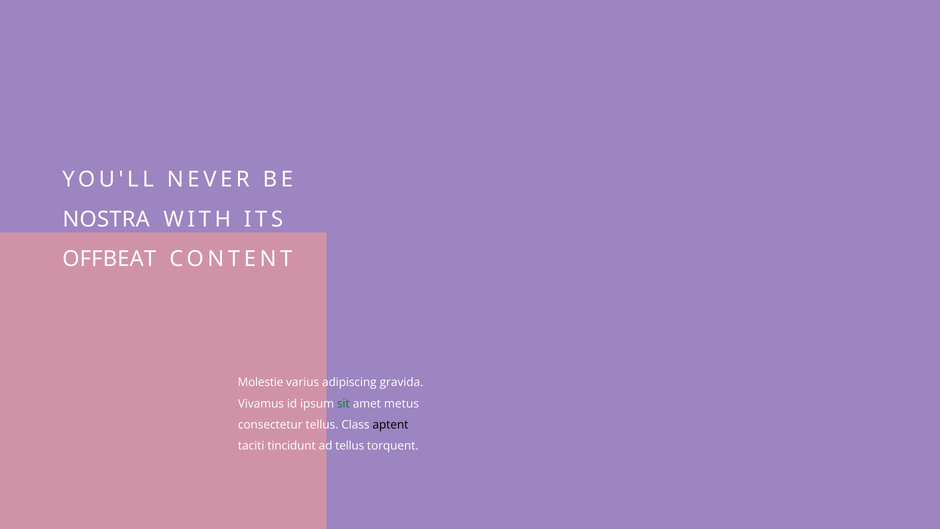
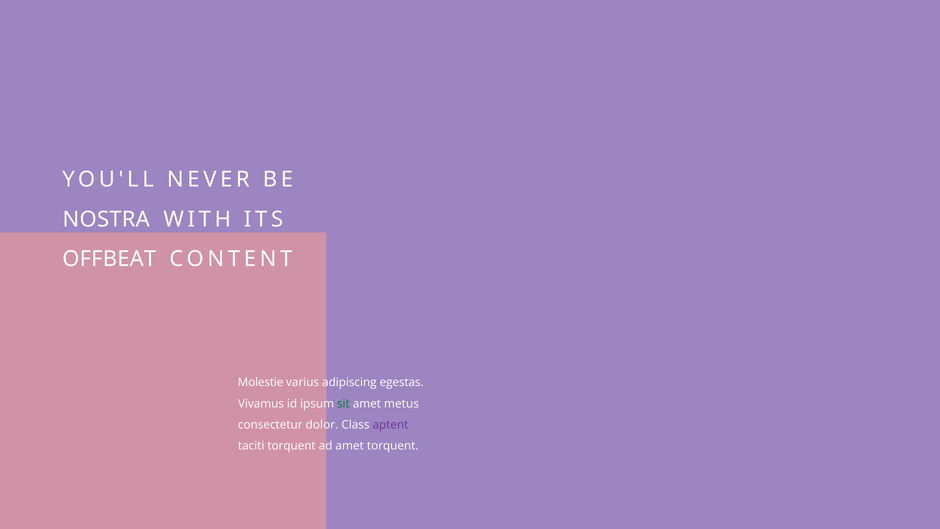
gravida: gravida -> egestas
consectetur tellus: tellus -> dolor
aptent colour: black -> purple
taciti tincidunt: tincidunt -> torquent
ad tellus: tellus -> amet
